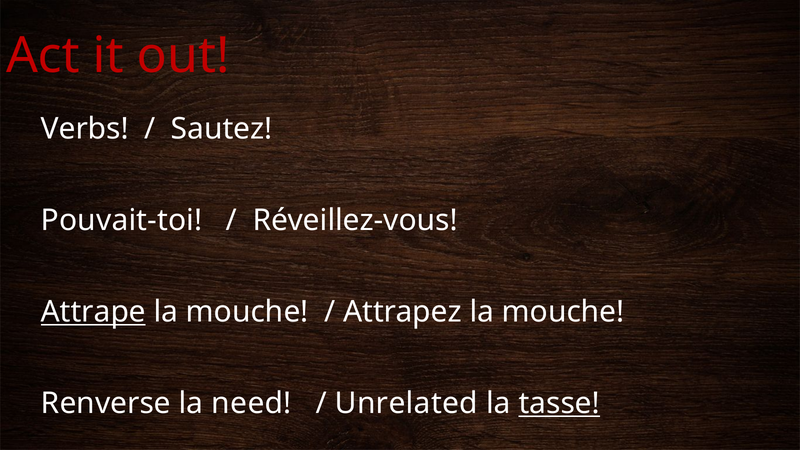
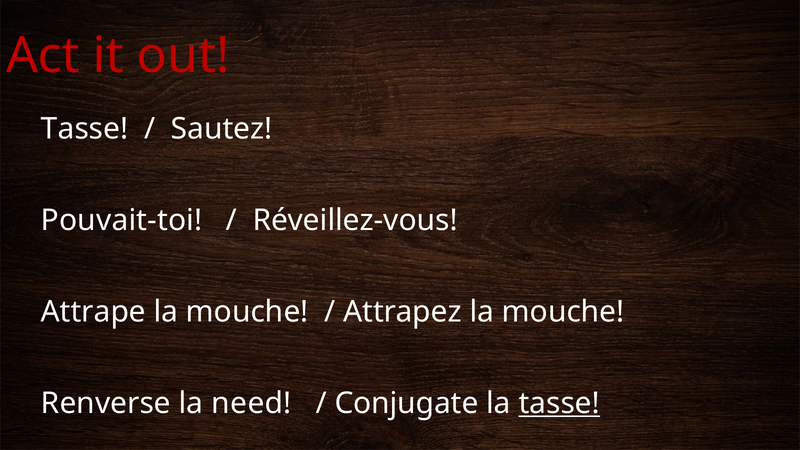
Verbs at (85, 129): Verbs -> Tasse
Attrape underline: present -> none
Unrelated: Unrelated -> Conjugate
